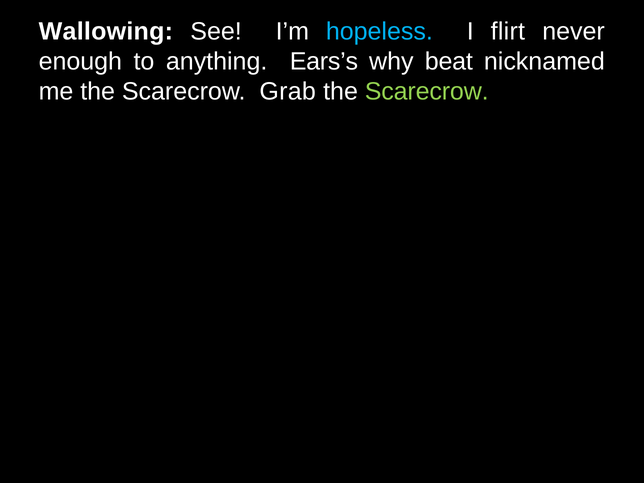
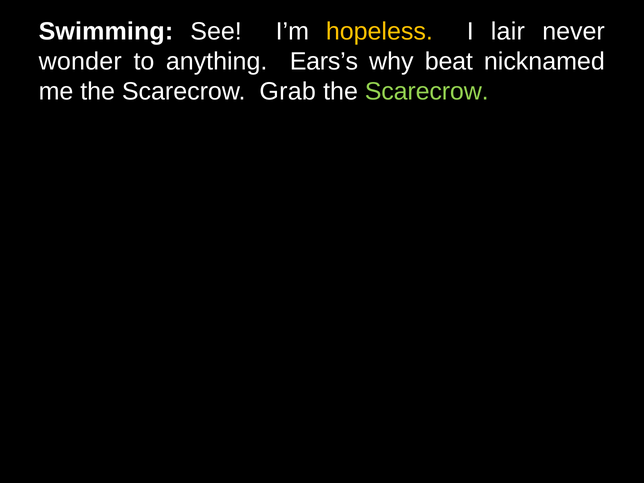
Wallowing: Wallowing -> Swimming
hopeless colour: light blue -> yellow
flirt: flirt -> lair
enough: enough -> wonder
